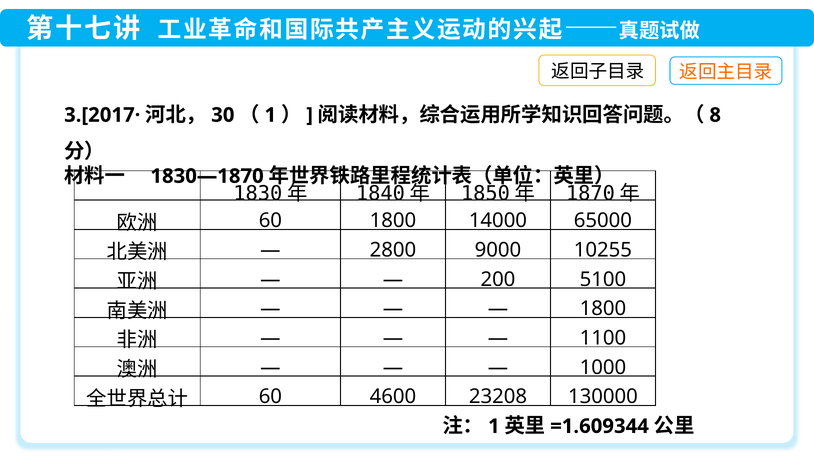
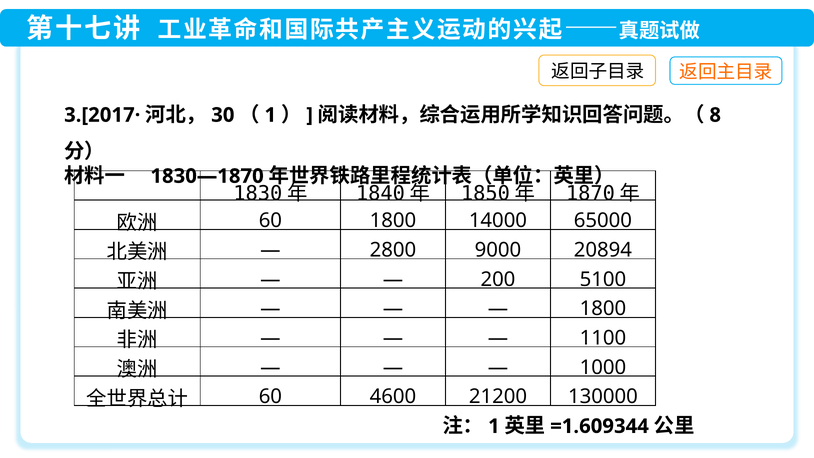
10255: 10255 -> 20894
23208: 23208 -> 21200
